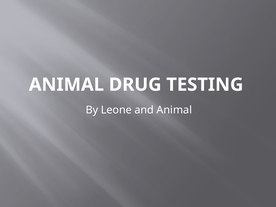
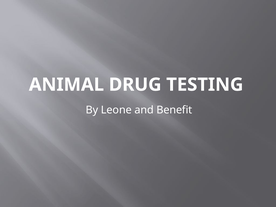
and Animal: Animal -> Benefit
